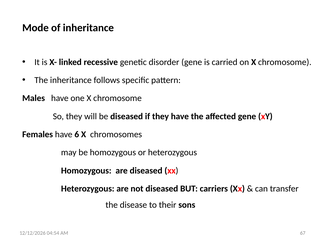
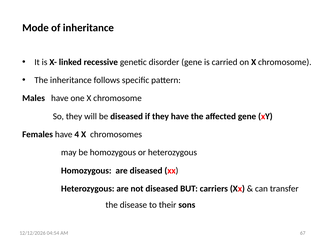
6: 6 -> 4
